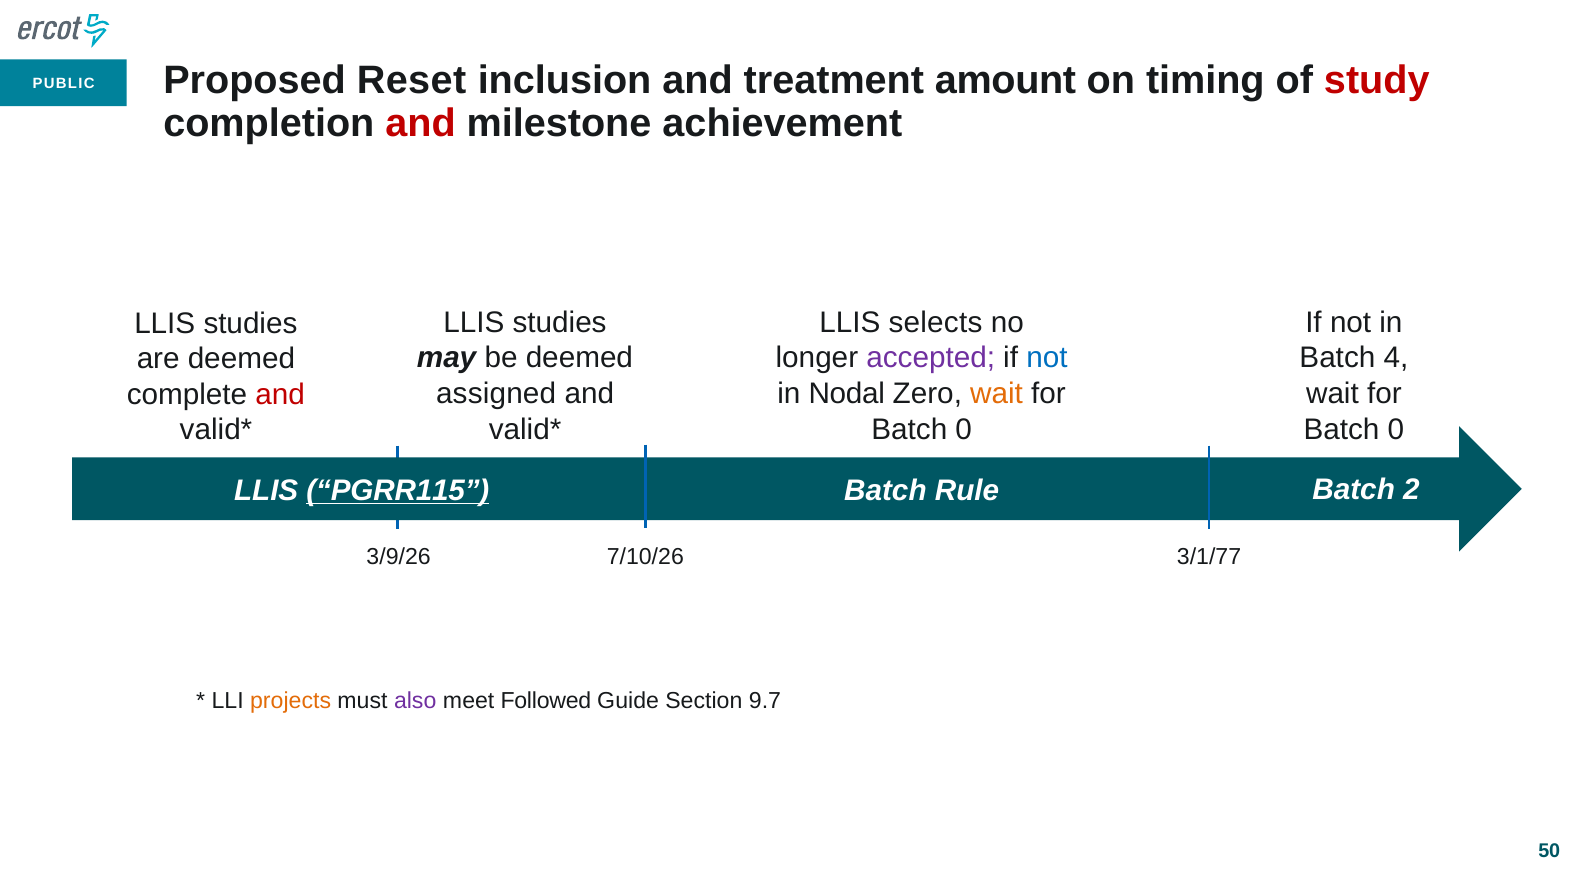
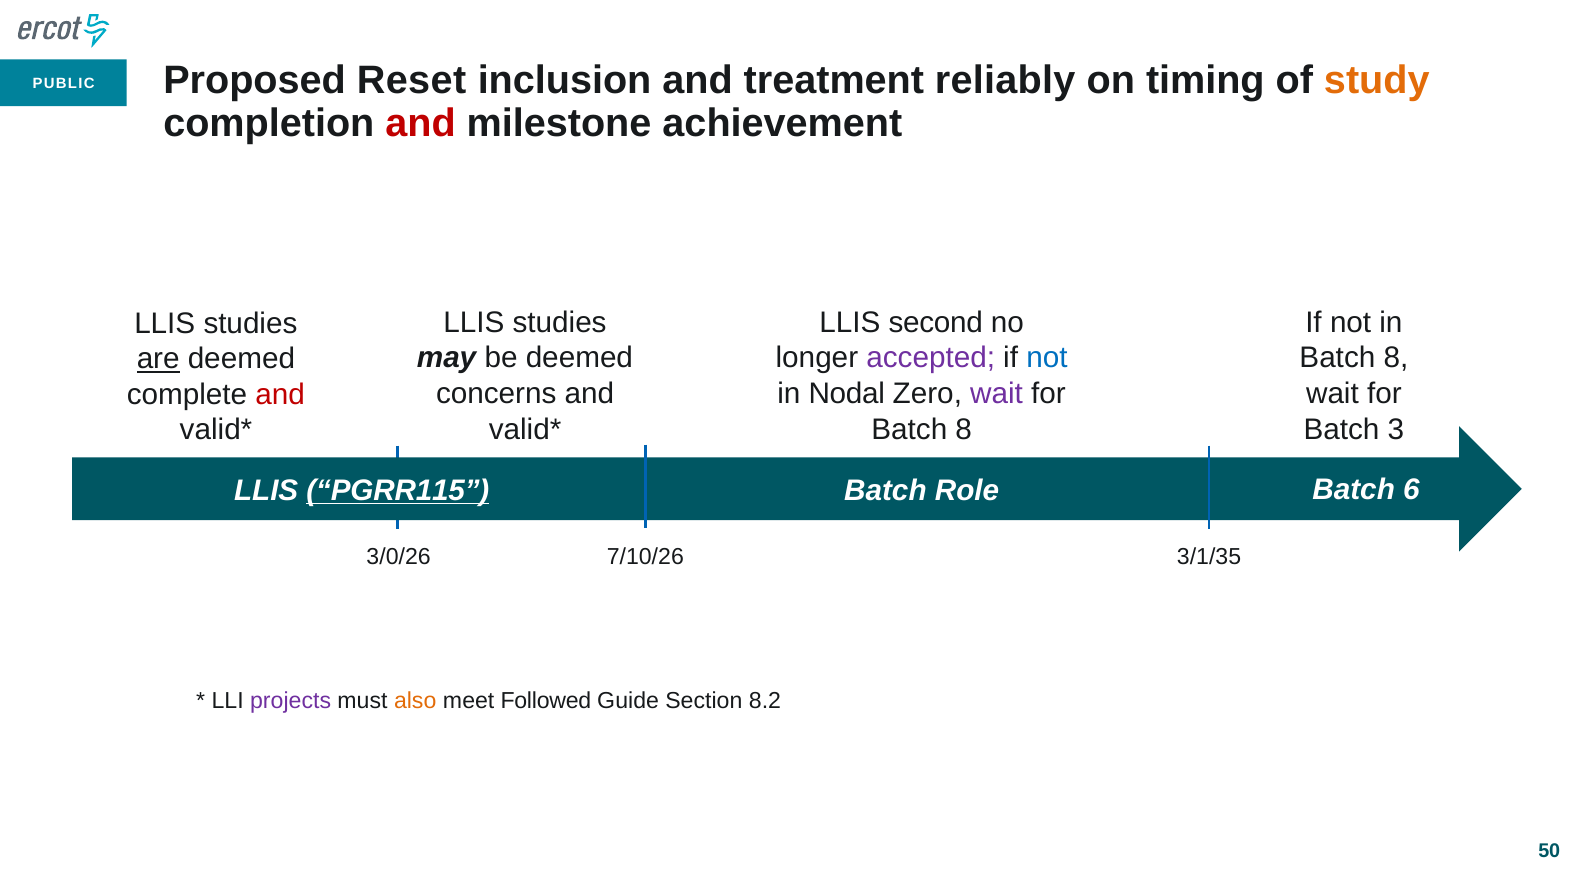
amount: amount -> reliably
study colour: red -> orange
selects: selects -> second
4 at (1396, 358): 4 -> 8
are underline: none -> present
assigned: assigned -> concerns
wait at (997, 394) colour: orange -> purple
0 at (964, 429): 0 -> 8
0 at (1396, 429): 0 -> 3
Rule: Rule -> Role
2: 2 -> 6
3/9/26: 3/9/26 -> 3/0/26
3/1/77: 3/1/77 -> 3/1/35
projects colour: orange -> purple
also colour: purple -> orange
9.7: 9.7 -> 8.2
